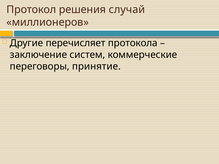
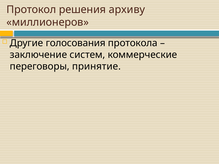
случай: случай -> архиву
перечисляет: перечисляет -> голосования
